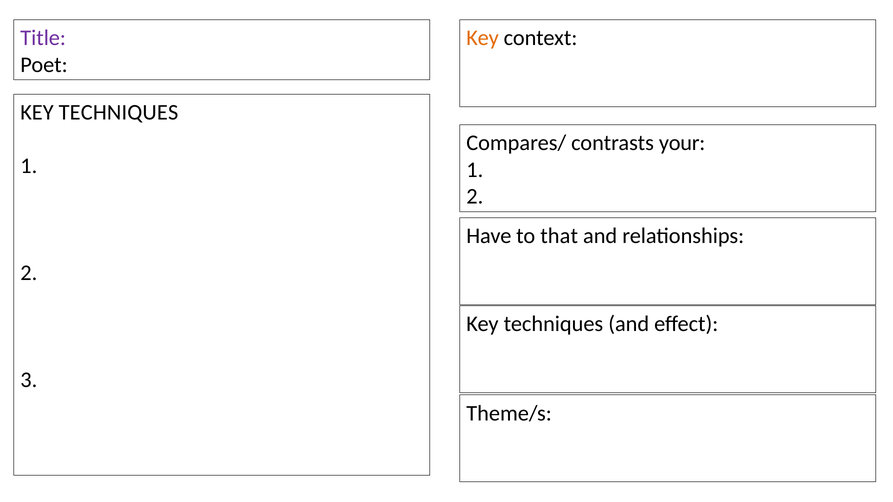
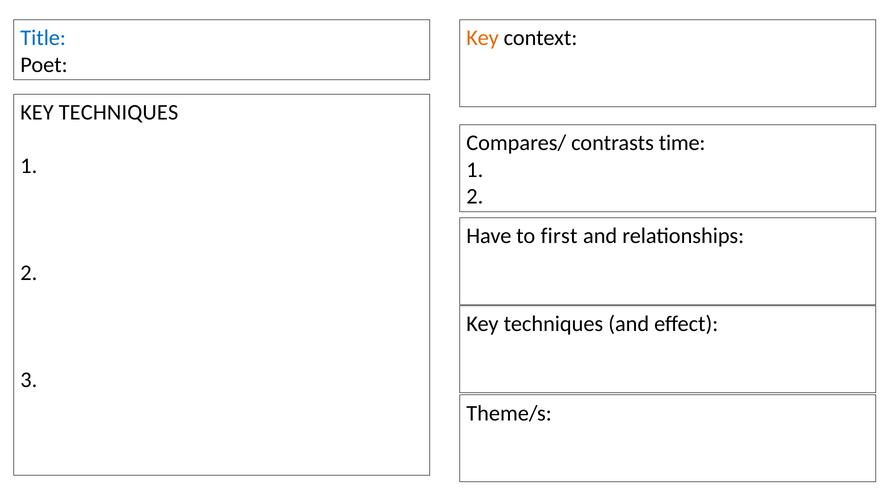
Title colour: purple -> blue
your: your -> time
that: that -> first
